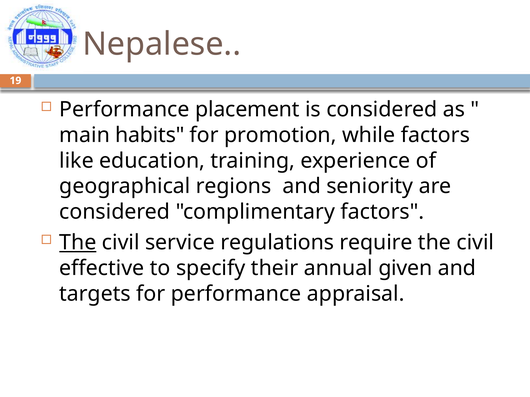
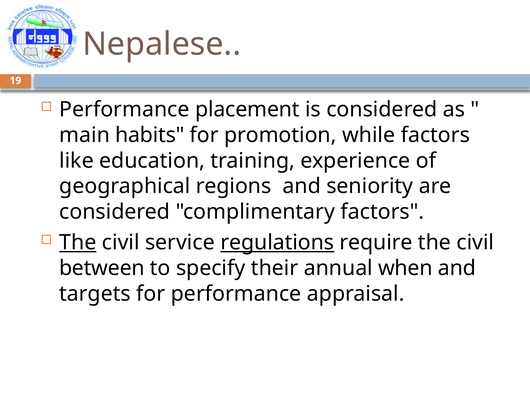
regulations underline: none -> present
effective: effective -> between
given: given -> when
